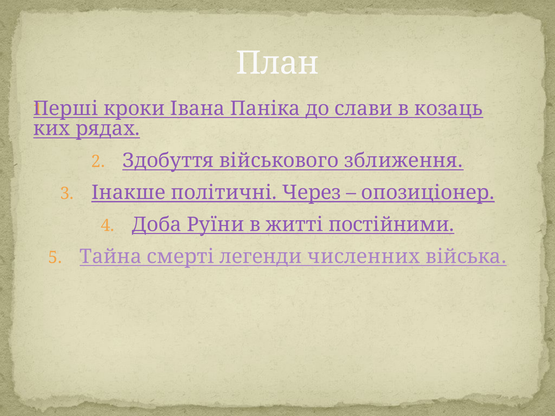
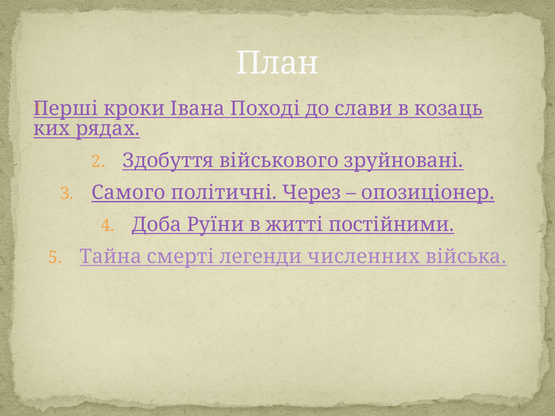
Паніка: Паніка -> Поході
зближення: зближення -> зруйновані
Інакше: Інакше -> Самого
